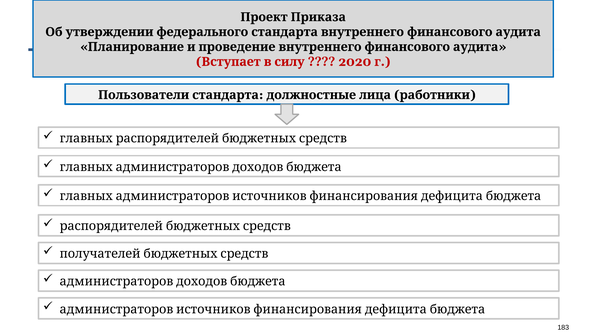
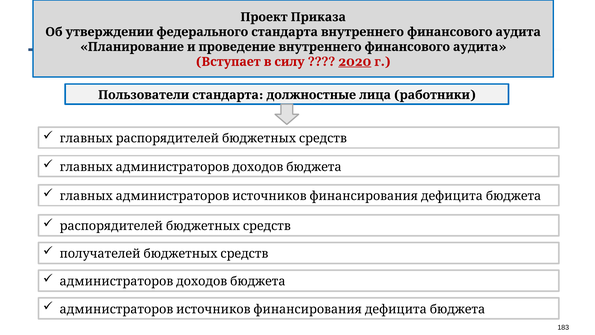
2020 underline: none -> present
